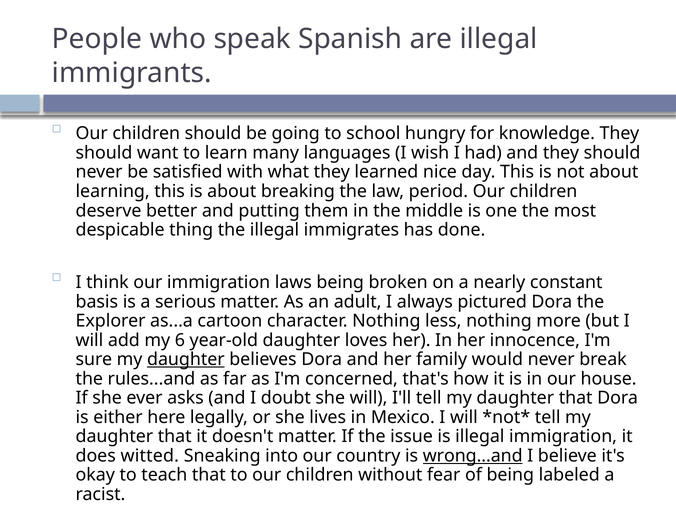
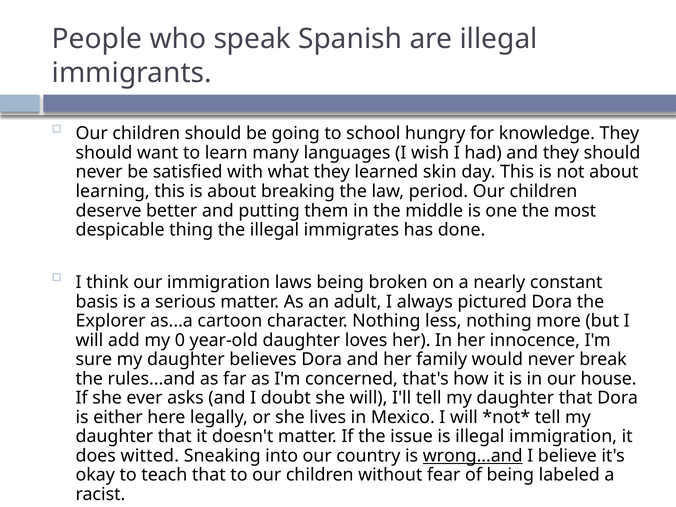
nice: nice -> skin
6: 6 -> 0
daughter at (186, 359) underline: present -> none
